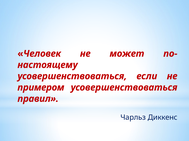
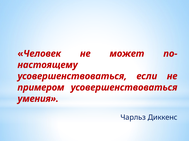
правил: правил -> умения
